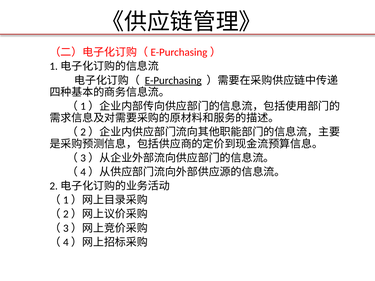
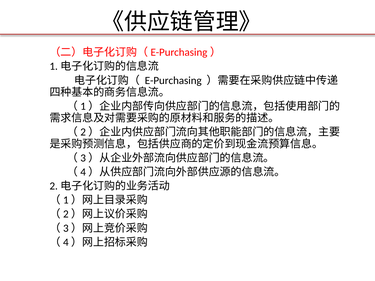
E-Purchasing underline: present -> none
